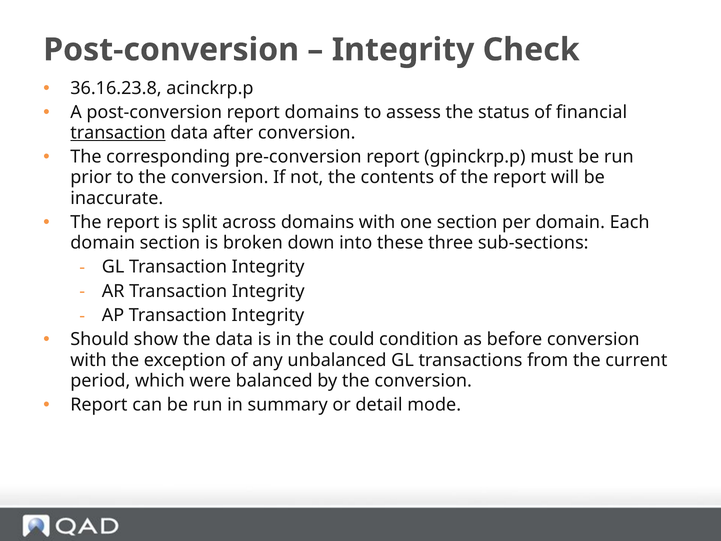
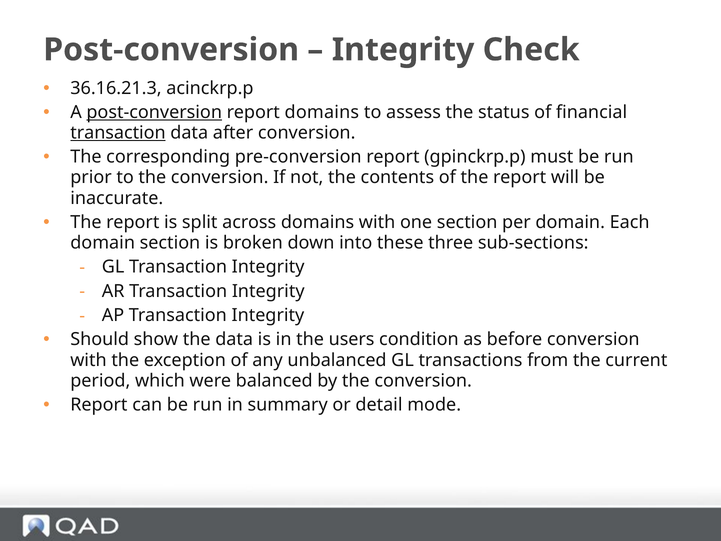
36.16.23.8: 36.16.23.8 -> 36.16.21.3
post-conversion at (154, 112) underline: none -> present
could: could -> users
